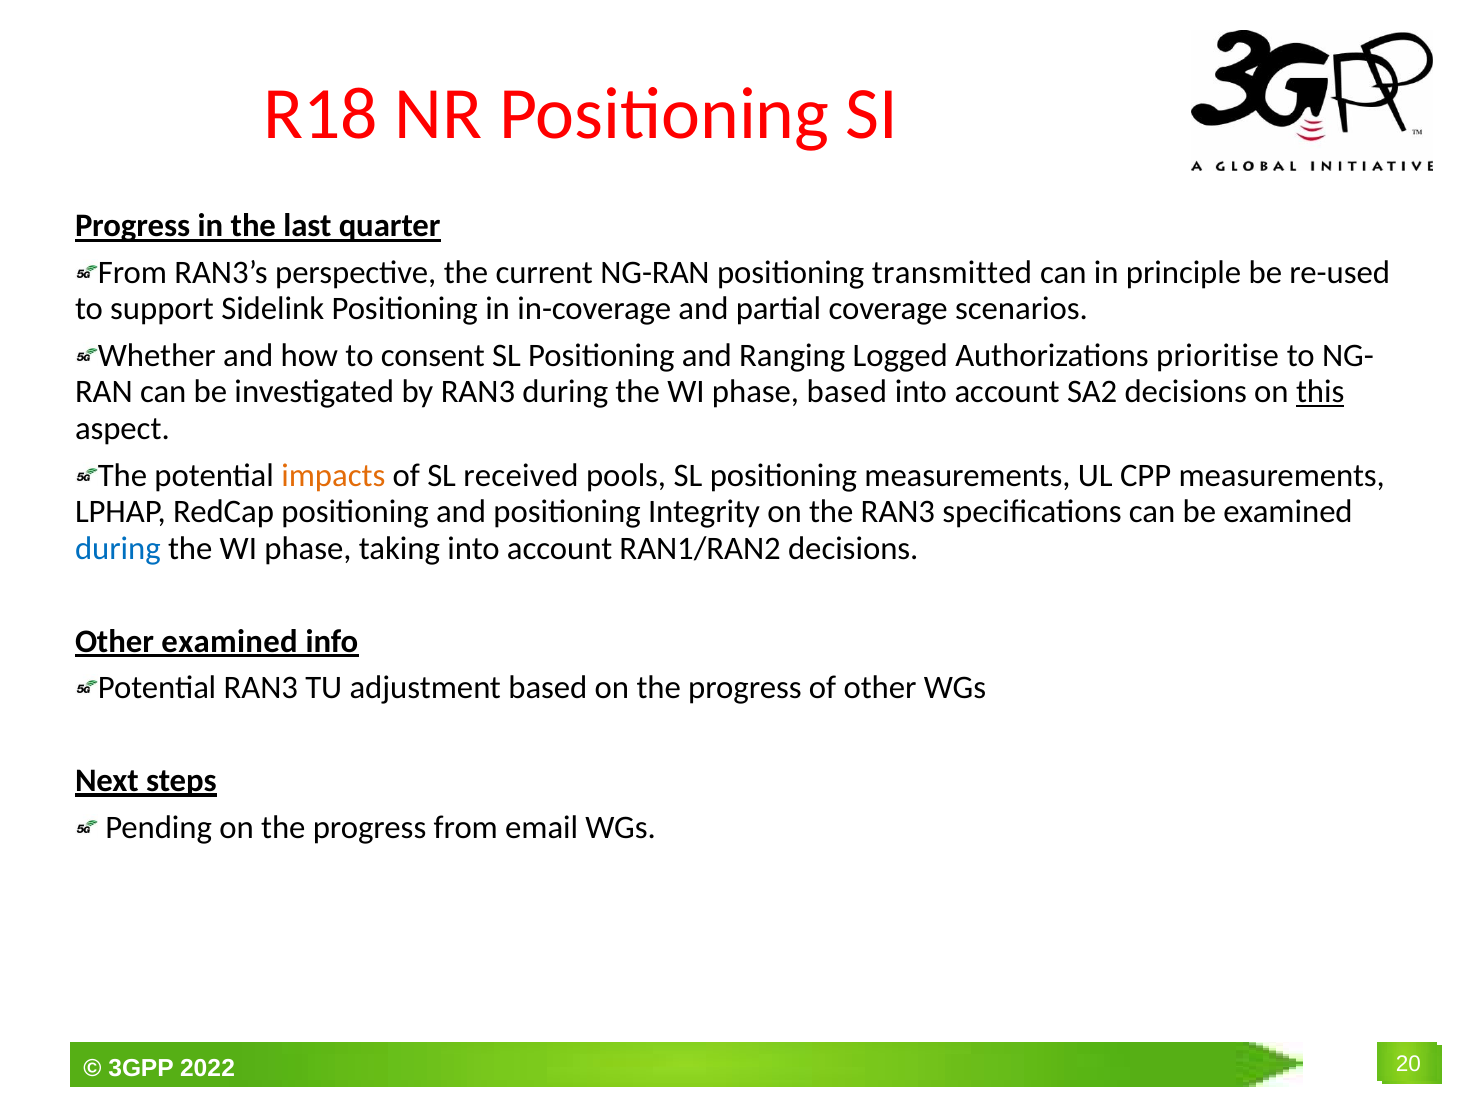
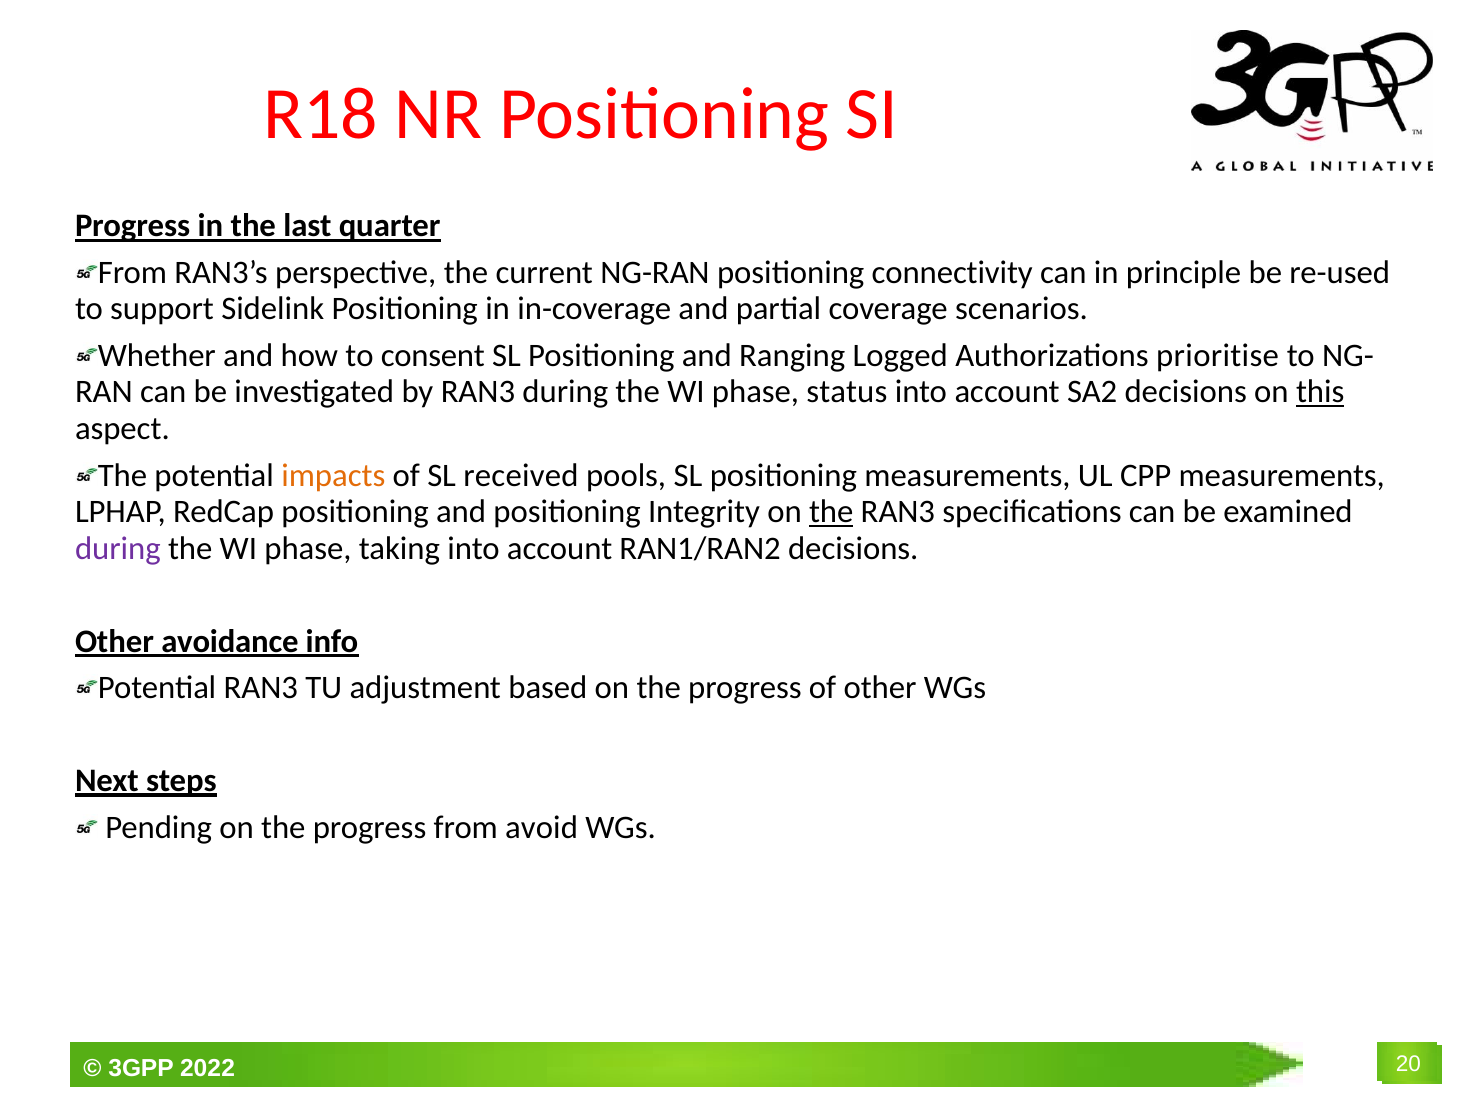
transmitted: transmitted -> connectivity
phase based: based -> status
the at (831, 512) underline: none -> present
during at (118, 548) colour: blue -> purple
Other examined: examined -> avoidance
email: email -> avoid
